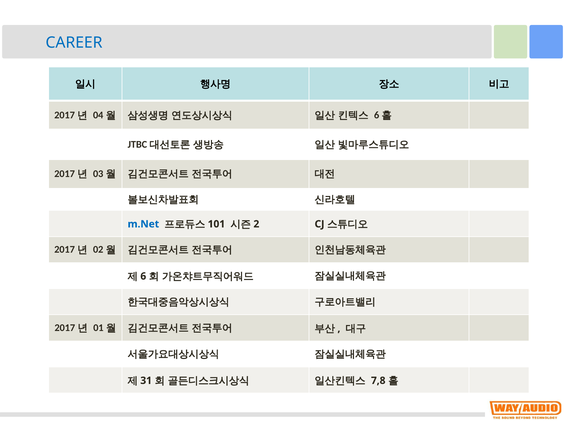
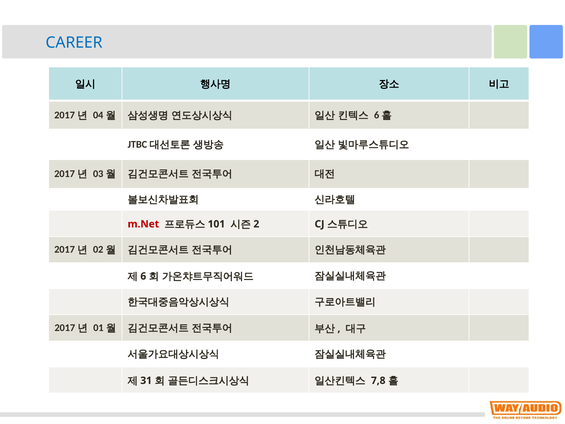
m.Net colour: blue -> red
